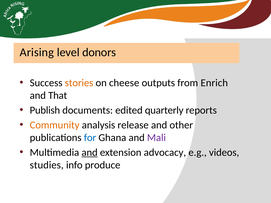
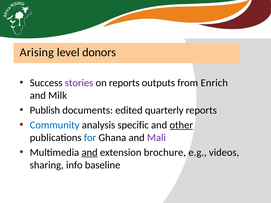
stories colour: orange -> purple
on cheese: cheese -> reports
That: That -> Milk
Community colour: orange -> blue
release: release -> specific
other underline: none -> present
advocacy: advocacy -> brochure
studies: studies -> sharing
produce: produce -> baseline
